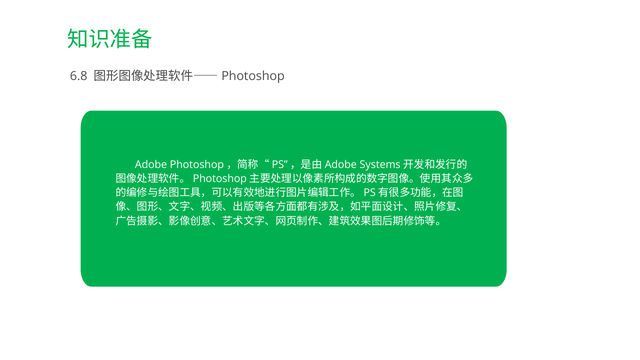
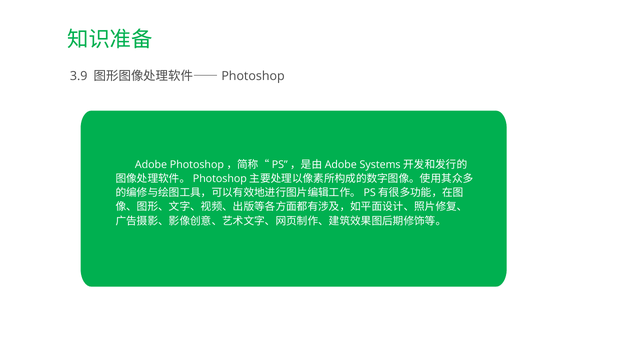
6.8: 6.8 -> 3.9
